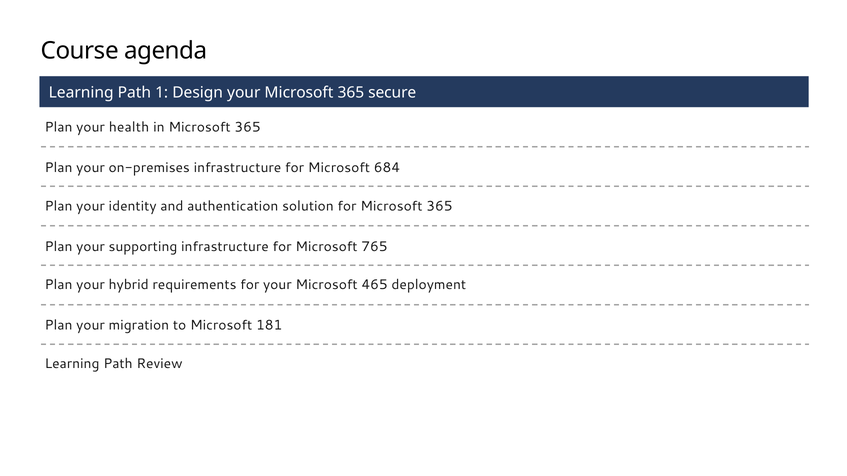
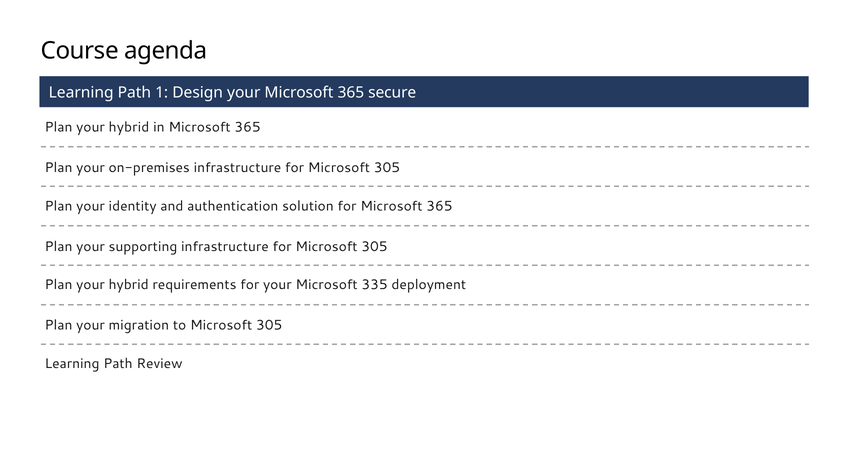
health at (129, 127): health -> hybrid
684 at (387, 168): 684 -> 305
765 at (374, 247): 765 -> 305
465: 465 -> 335
to Microsoft 181: 181 -> 305
